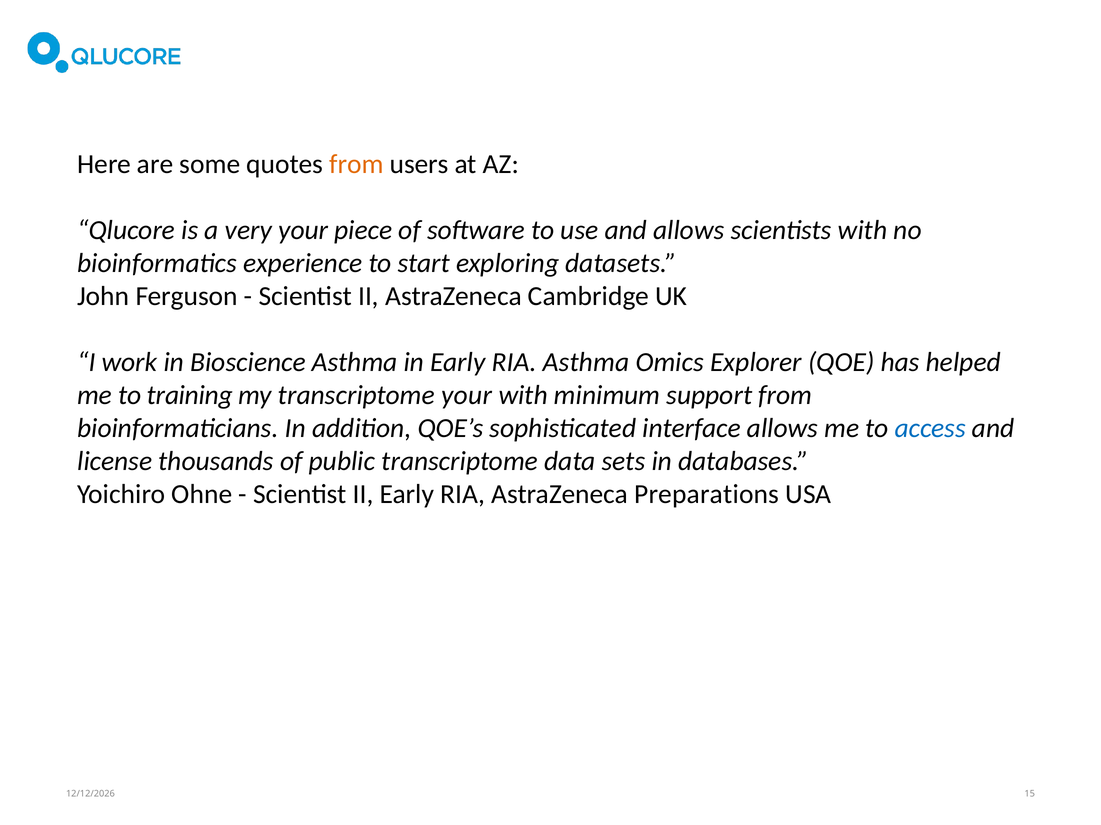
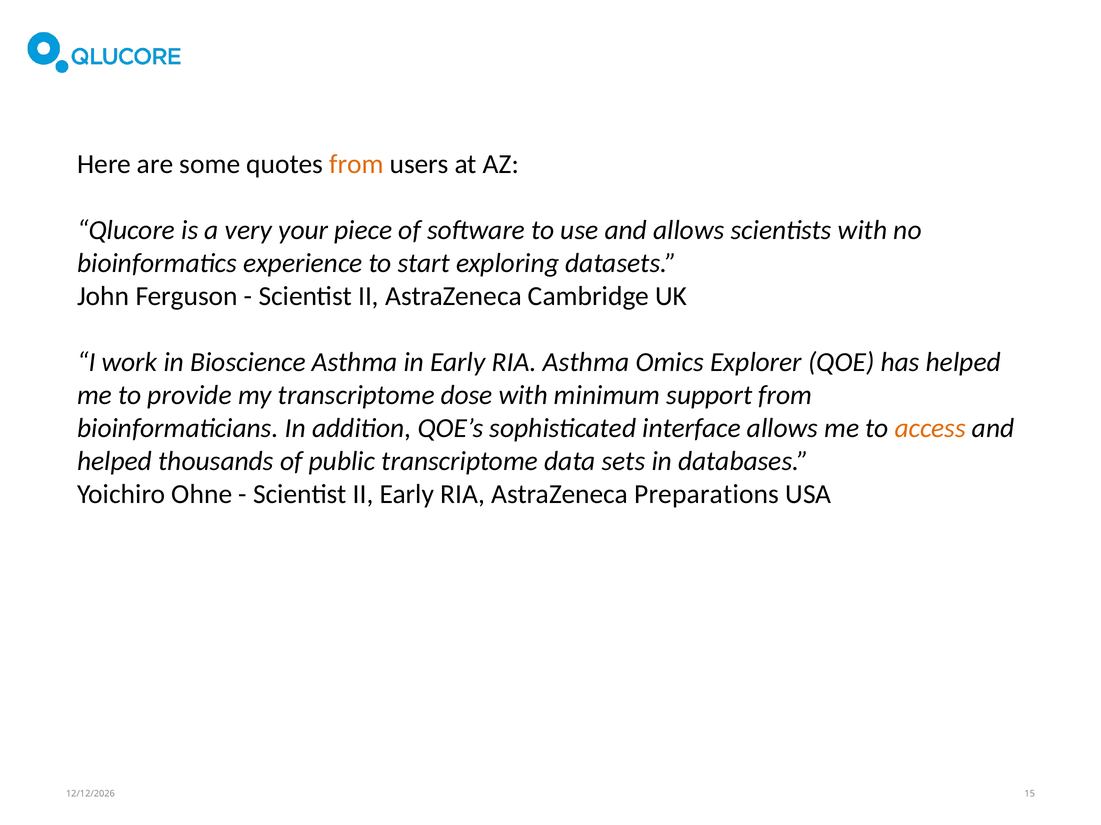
training: training -> provide
transcriptome your: your -> dose
access colour: blue -> orange
license at (115, 462): license -> helped
